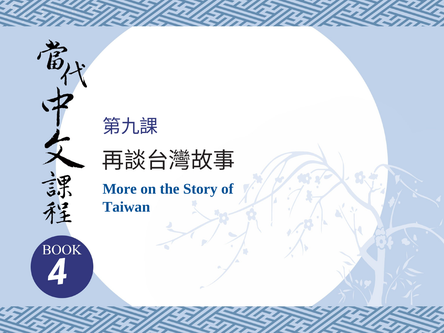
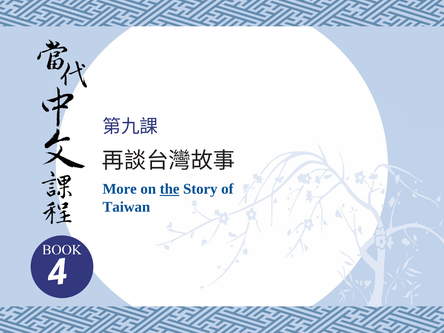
the underline: none -> present
